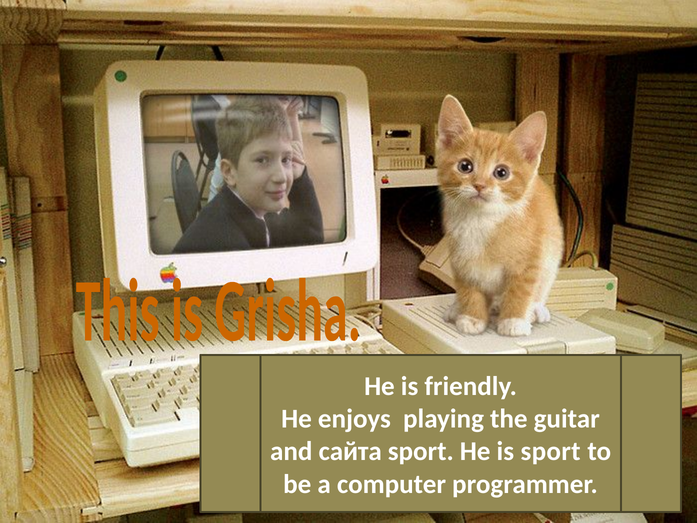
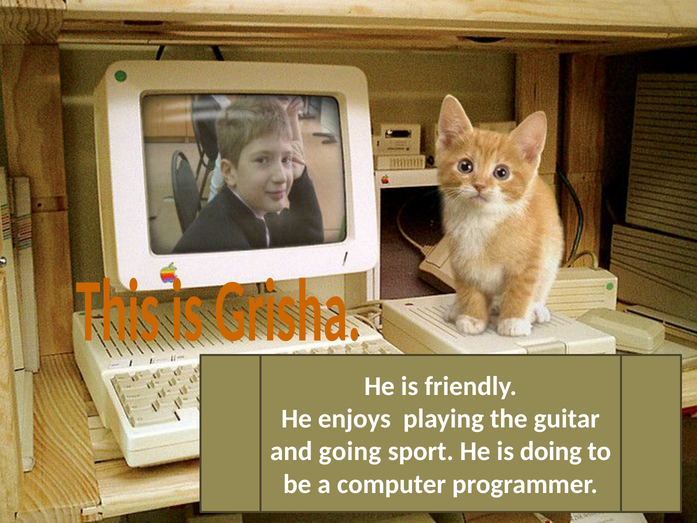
сайта: сайта -> going
is sport: sport -> doing
